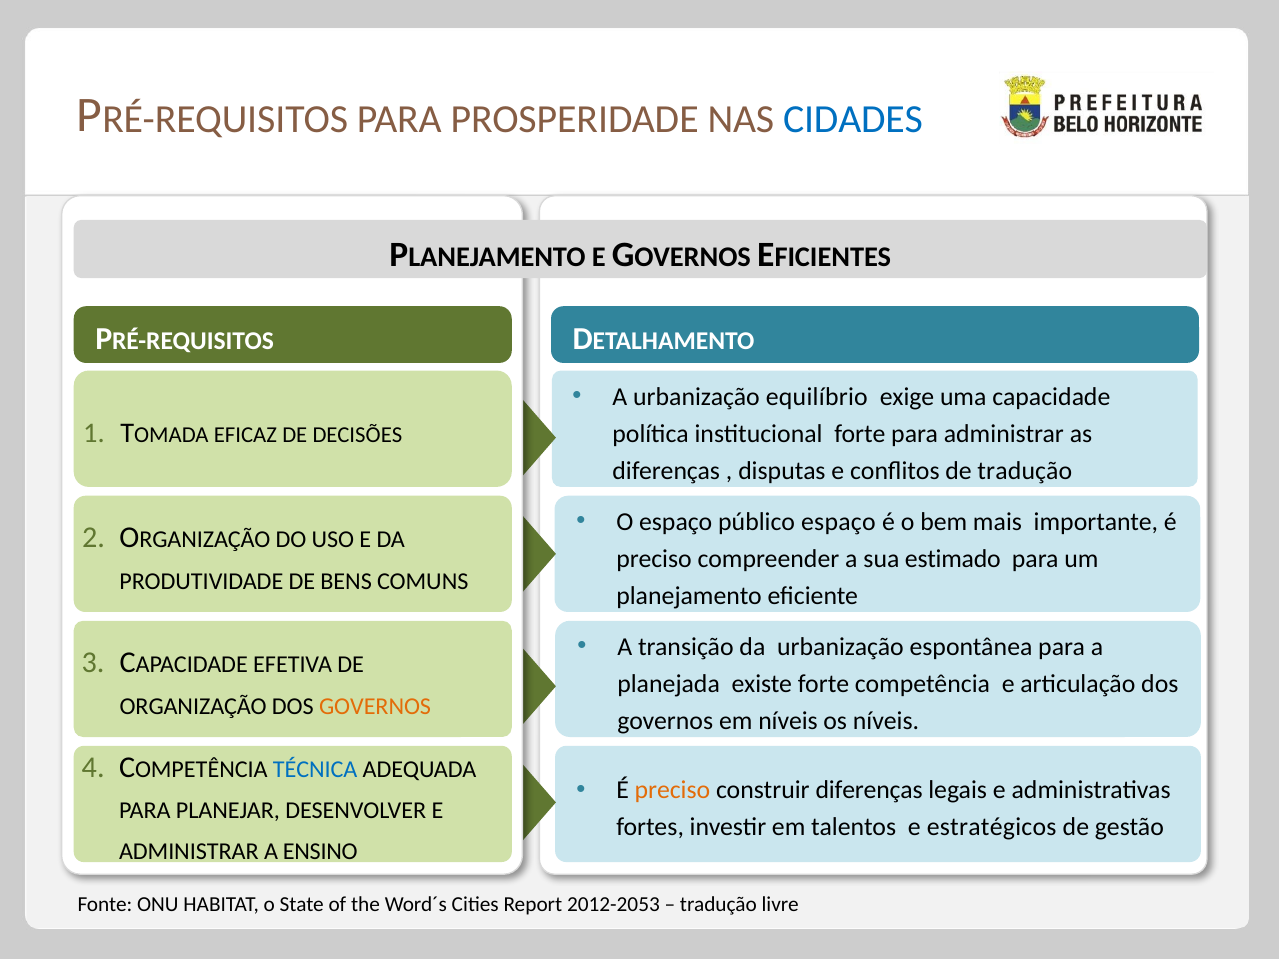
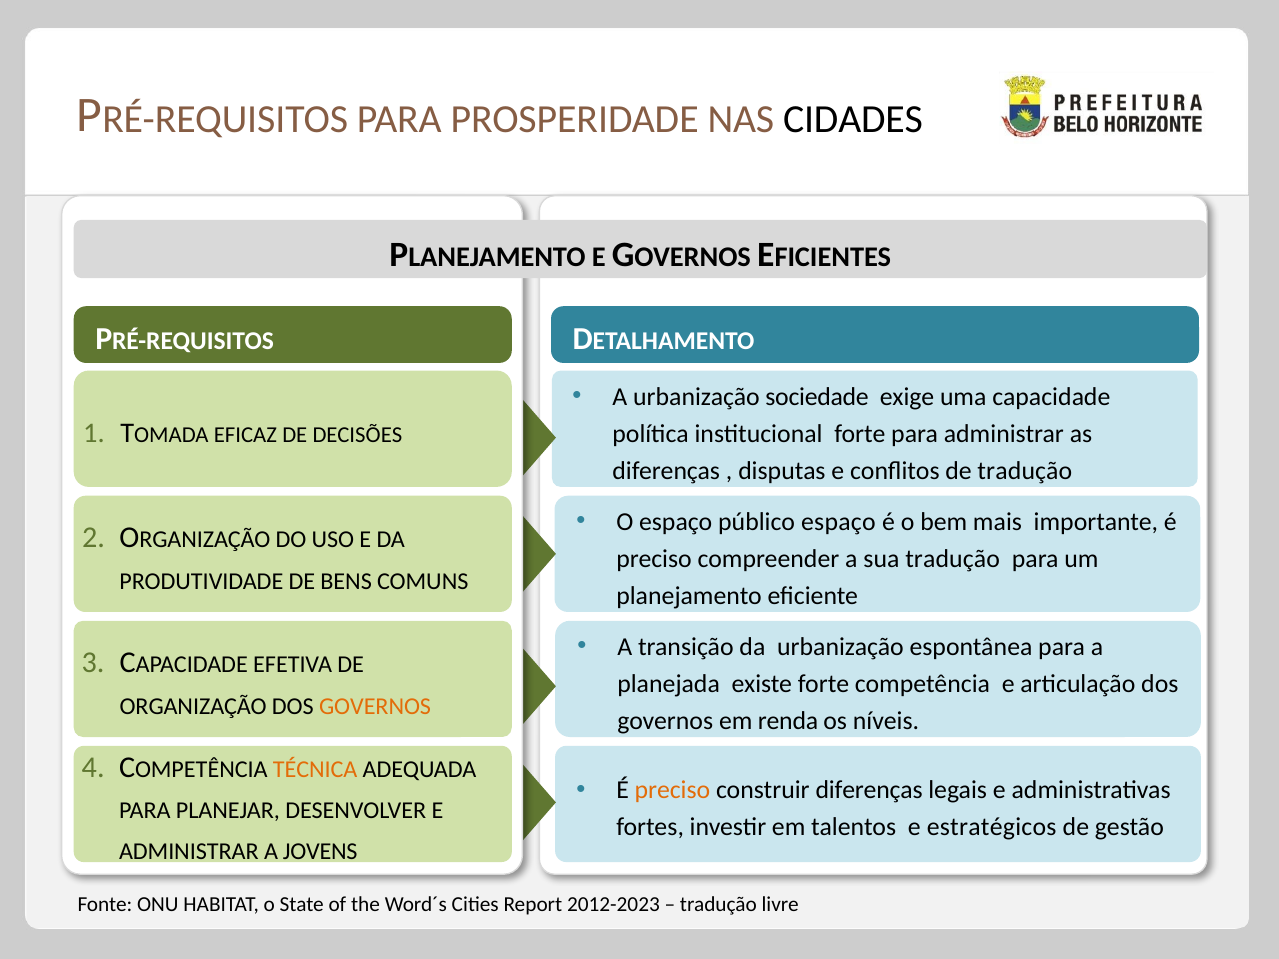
CIDADES colour: blue -> black
equilíbrio: equilíbrio -> sociedade
sua estimado: estimado -> tradução
em níveis: níveis -> renda
TÉCNICA colour: blue -> orange
ENSINO: ENSINO -> JOVENS
2012-2053: 2012-2053 -> 2012-2023
